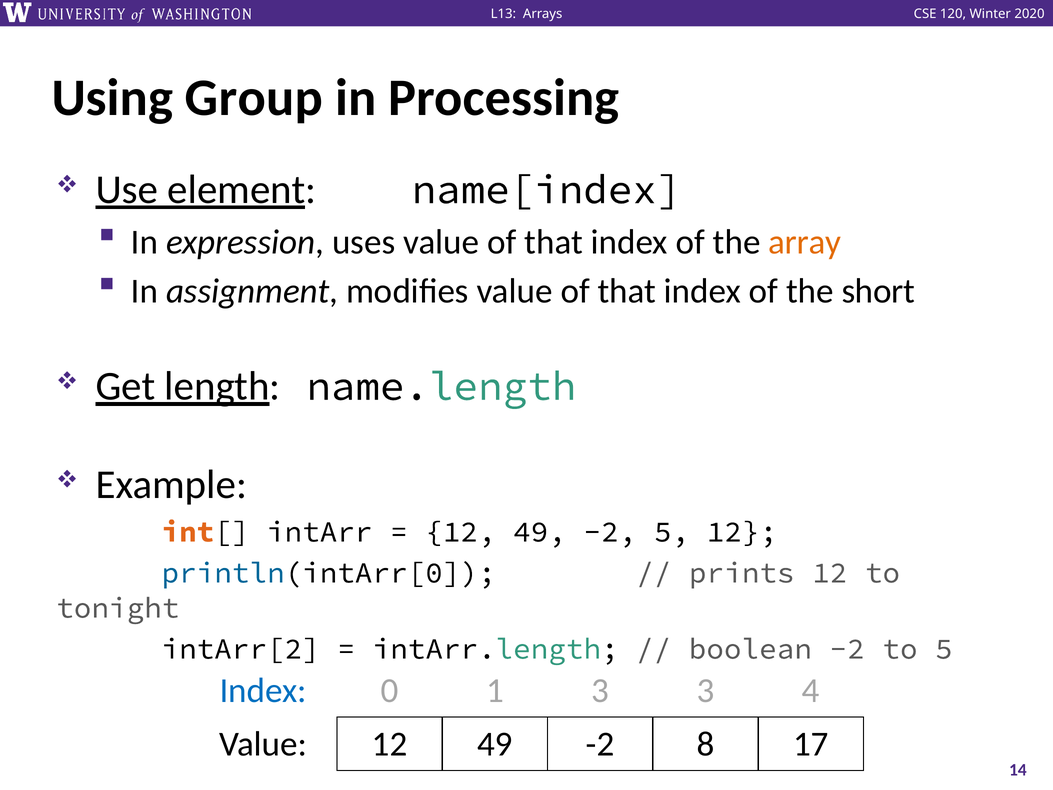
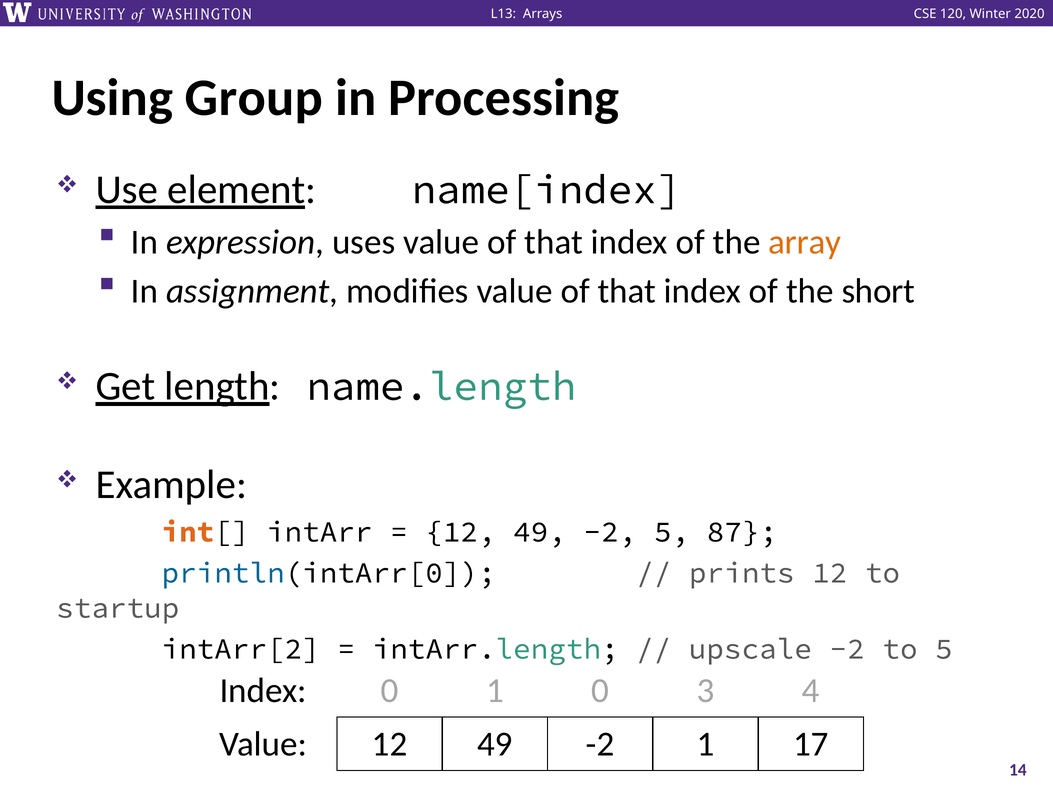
5 12: 12 -> 87
tonight: tonight -> startup
boolean: boolean -> upscale
Index at (263, 690) colour: blue -> black
1 3: 3 -> 0
-2 8: 8 -> 1
